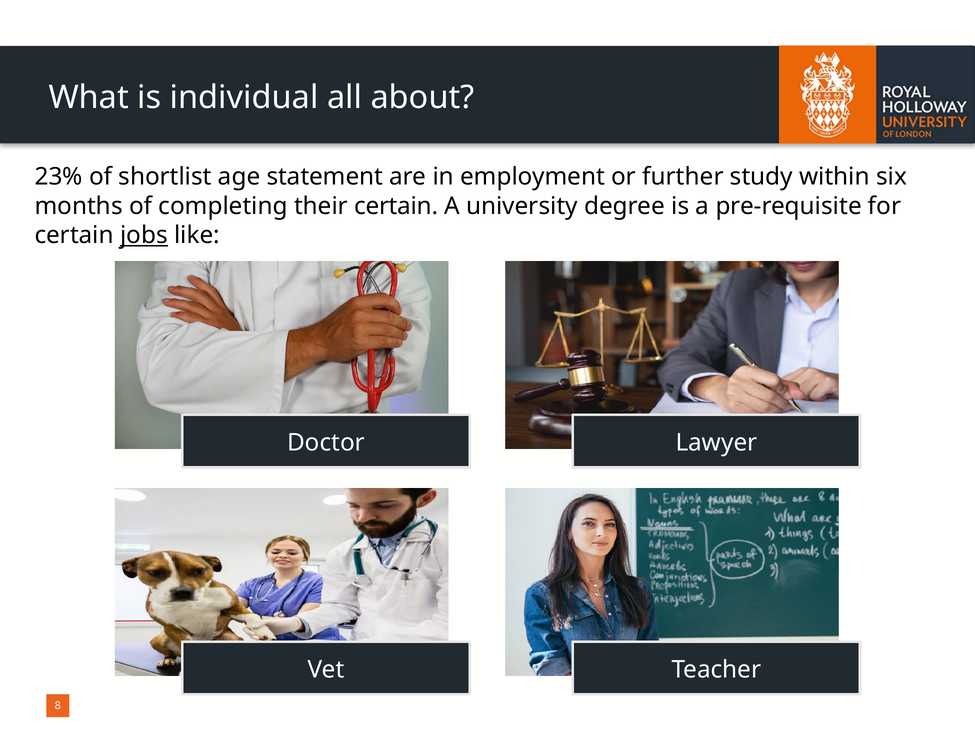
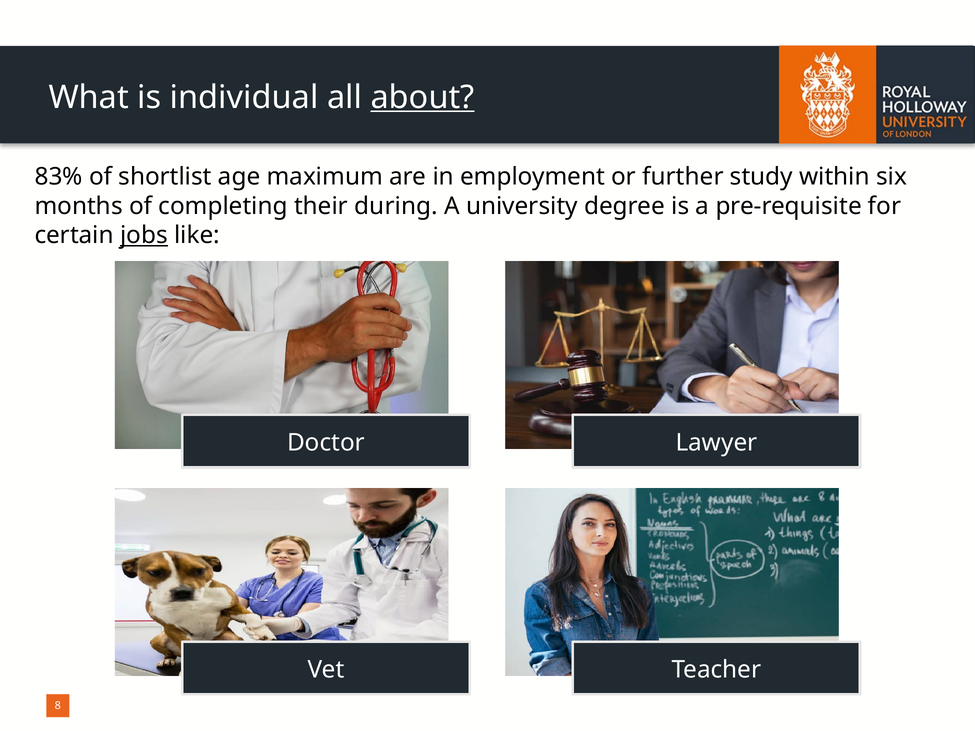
about underline: none -> present
23%: 23% -> 83%
statement: statement -> maximum
their certain: certain -> during
